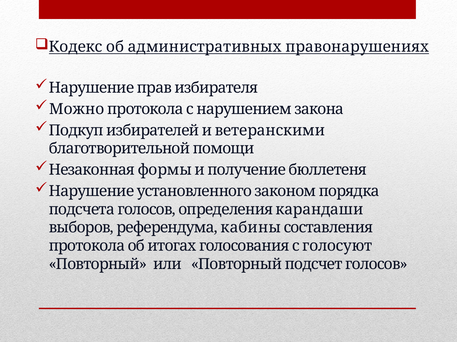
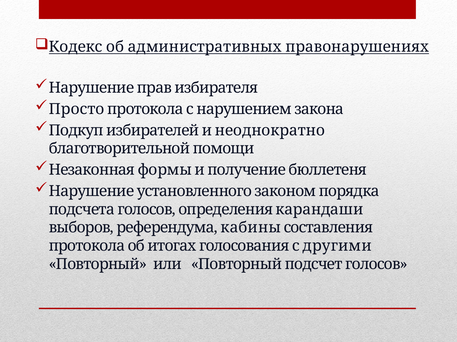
Можно: Можно -> Просто
ветеранскими: ветеранскими -> неоднократно
голосуют: голосуют -> другими
